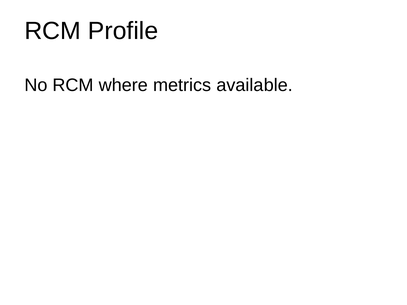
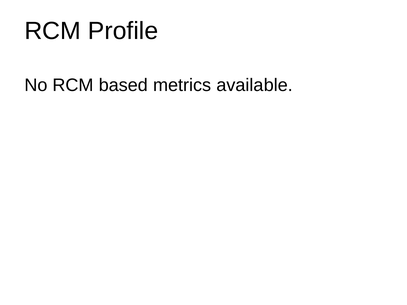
where: where -> based
